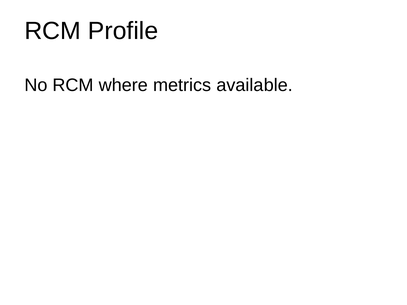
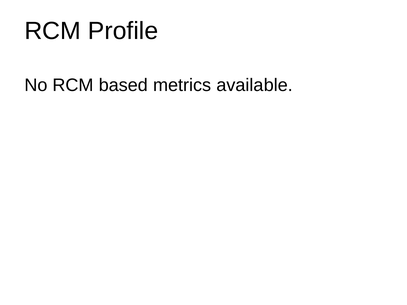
where: where -> based
